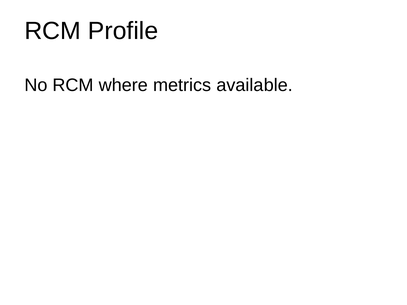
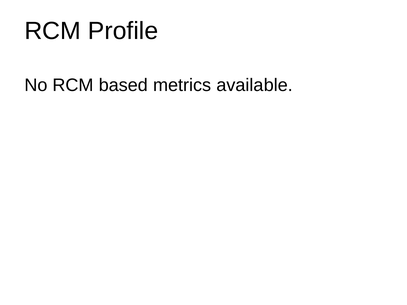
where: where -> based
